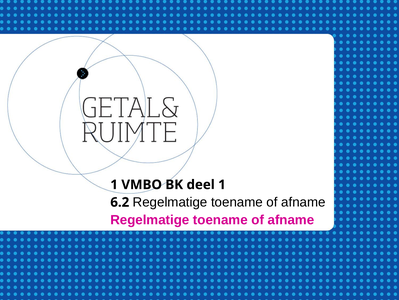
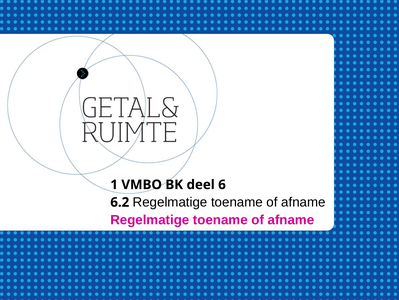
deel 1: 1 -> 6
